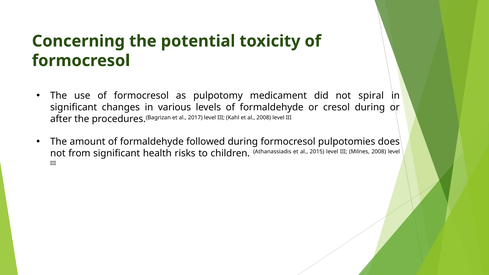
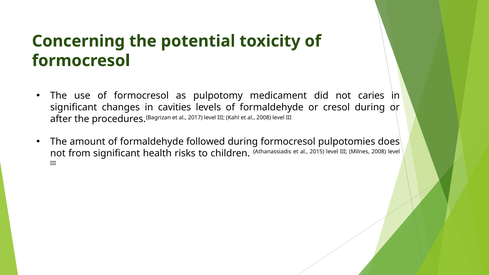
spiral: spiral -> caries
various: various -> cavities
